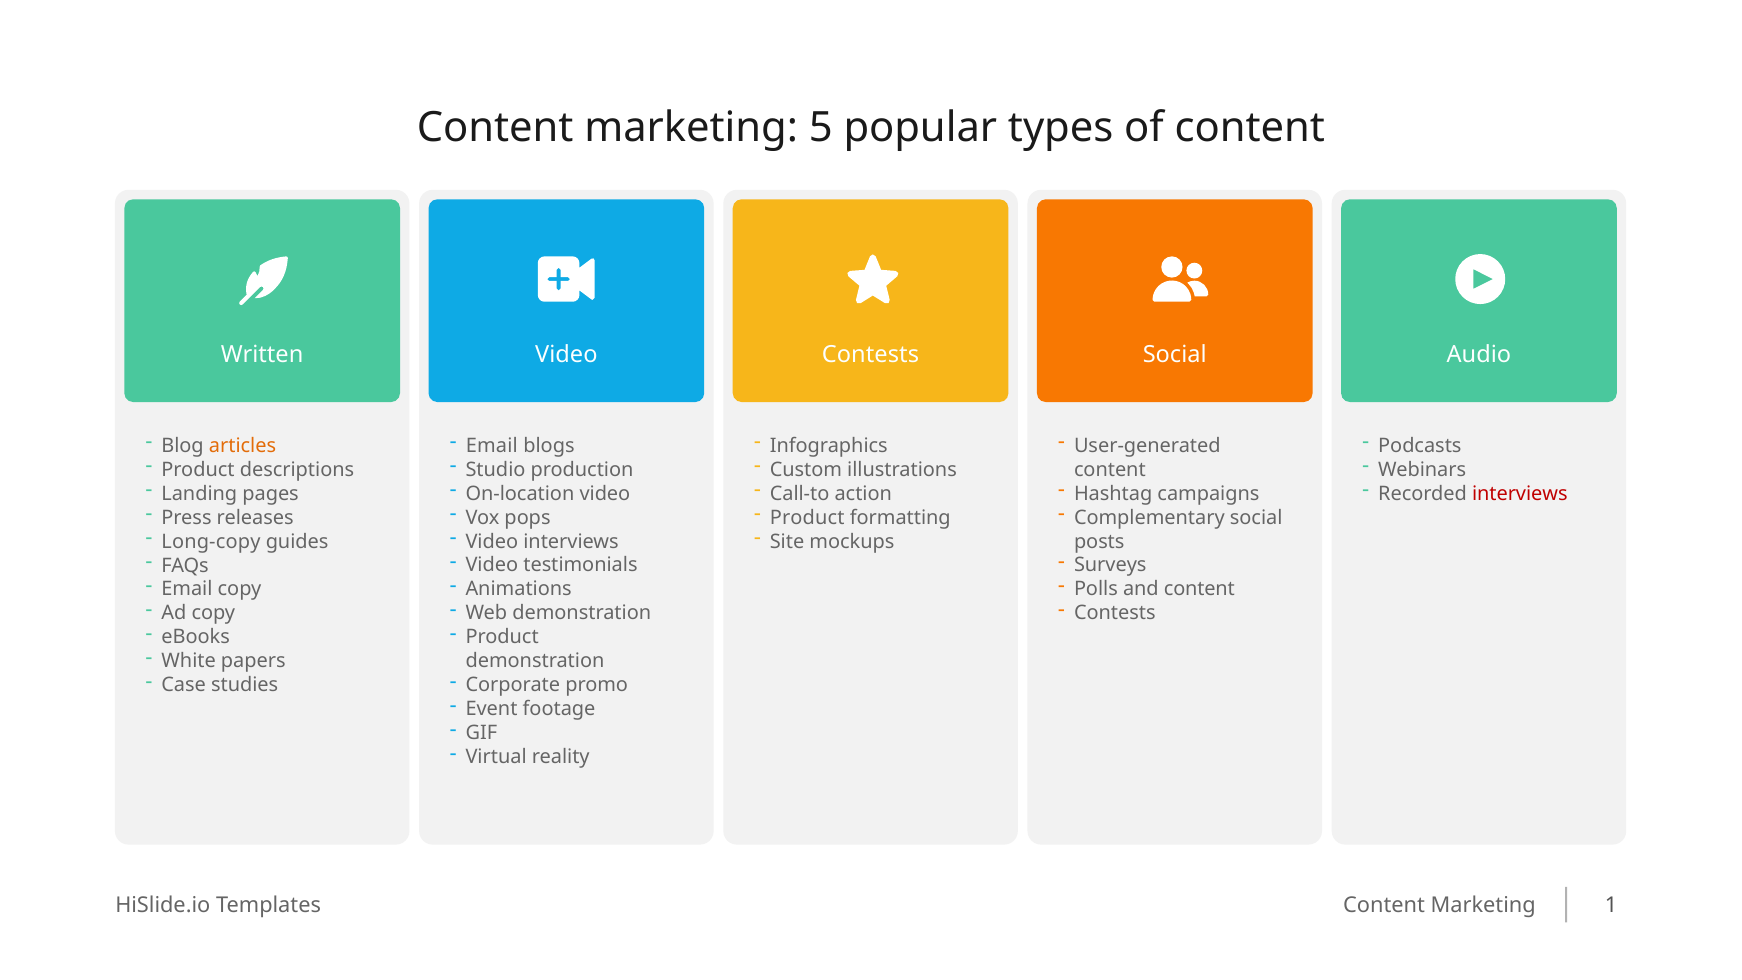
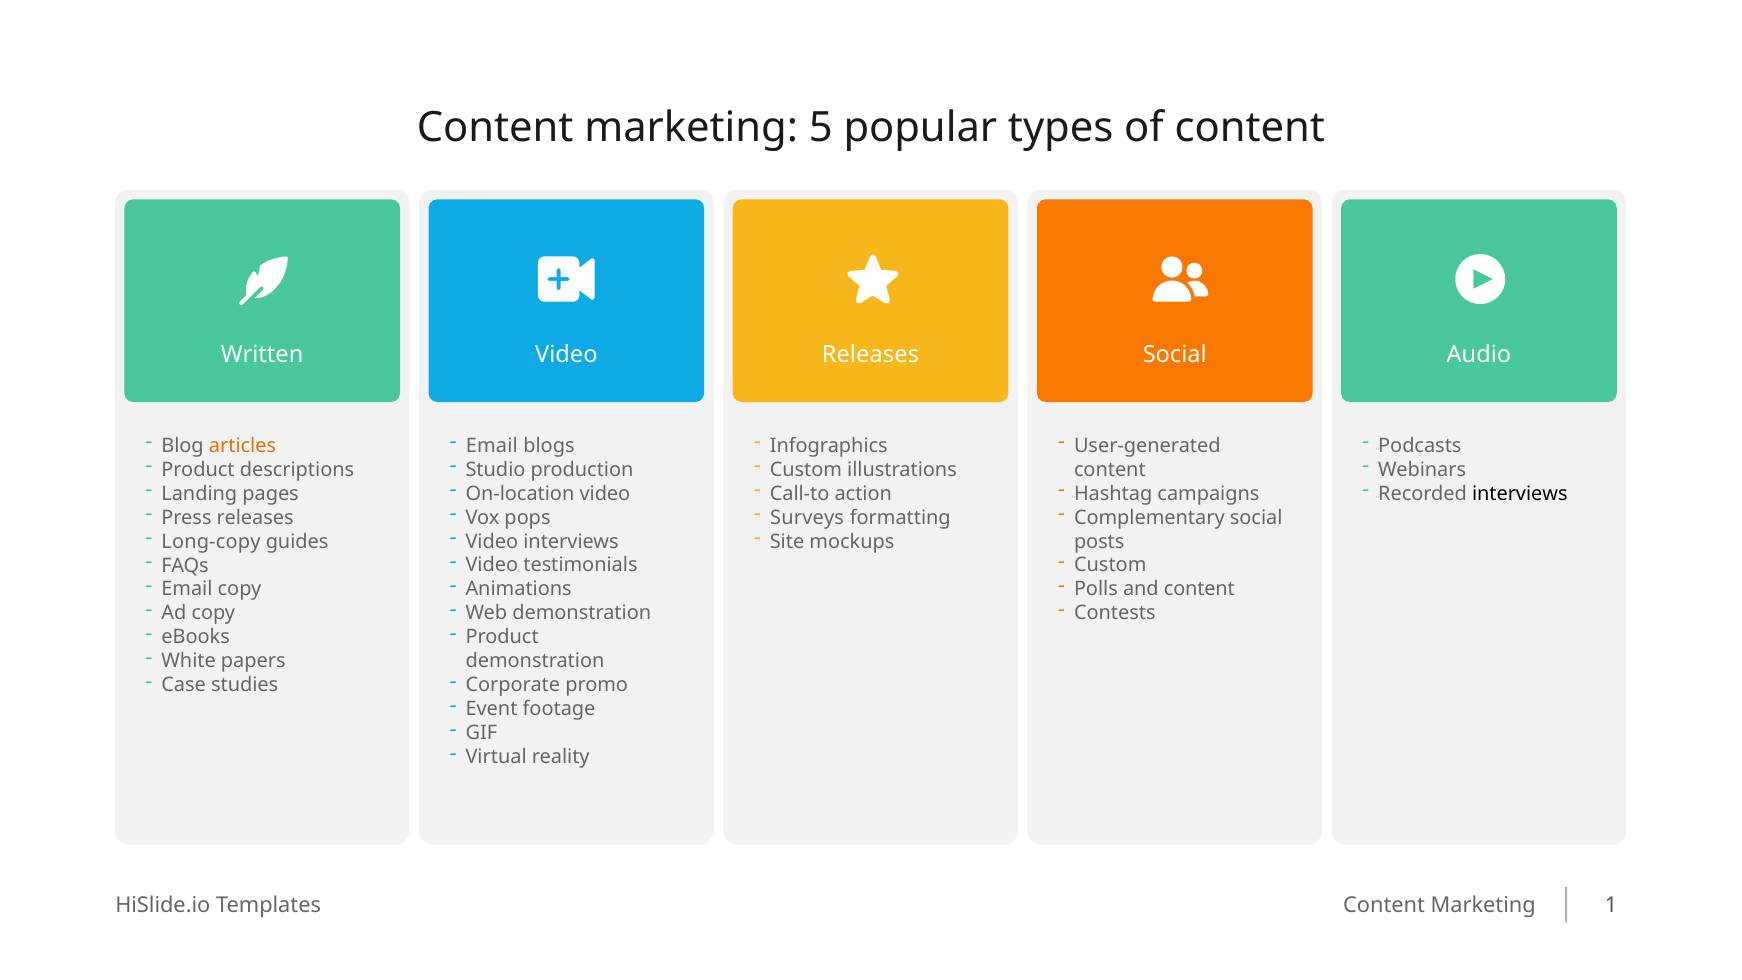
Contests at (870, 355): Contests -> Releases
interviews at (1520, 494) colour: red -> black
Product at (807, 517): Product -> Surveys
Surveys at (1110, 565): Surveys -> Custom
